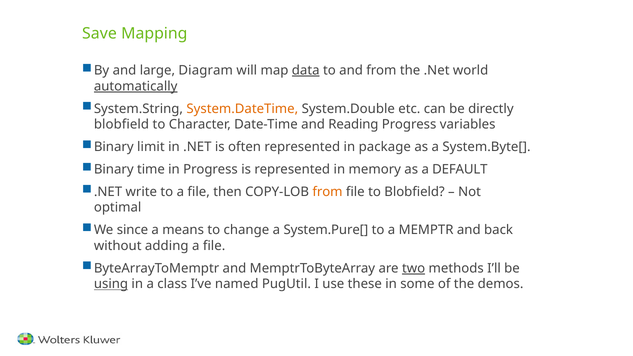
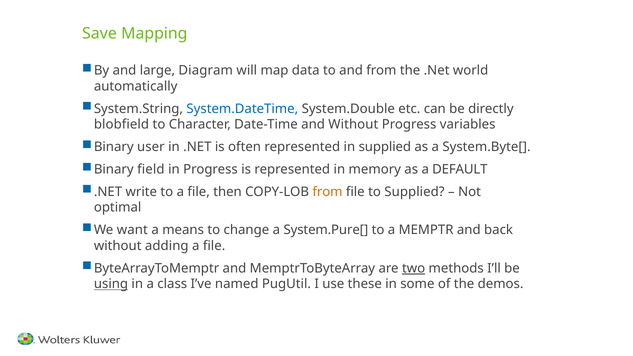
data underline: present -> none
automatically underline: present -> none
System.DateTime colour: orange -> blue
and Reading: Reading -> Without
limit: limit -> user
in package: package -> supplied
time: time -> field
to Blobfield: Blobfield -> Supplied
since: since -> want
